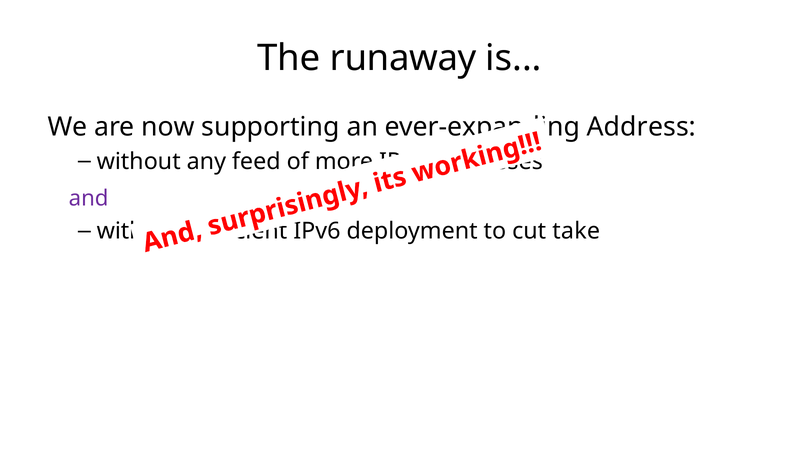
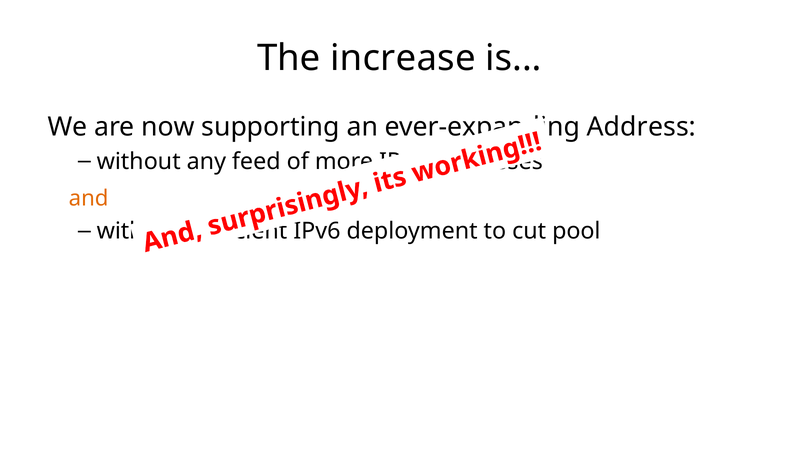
runaway: runaway -> increase
and colour: purple -> orange
take: take -> pool
